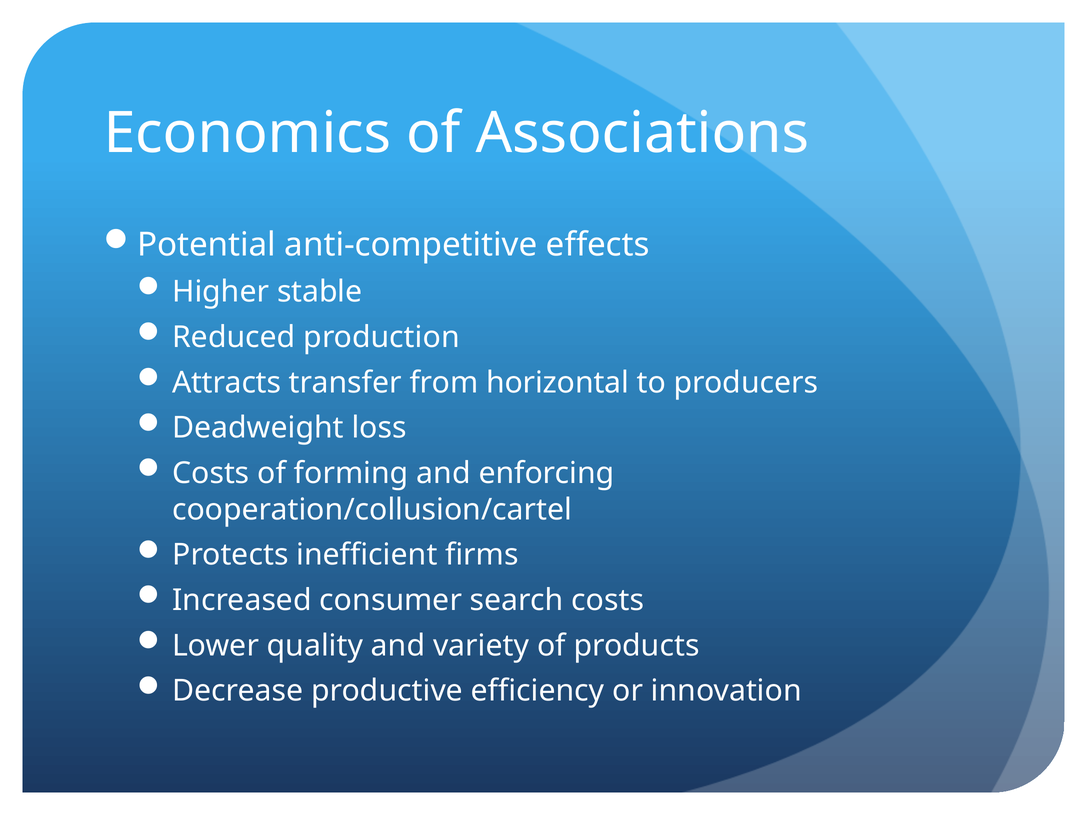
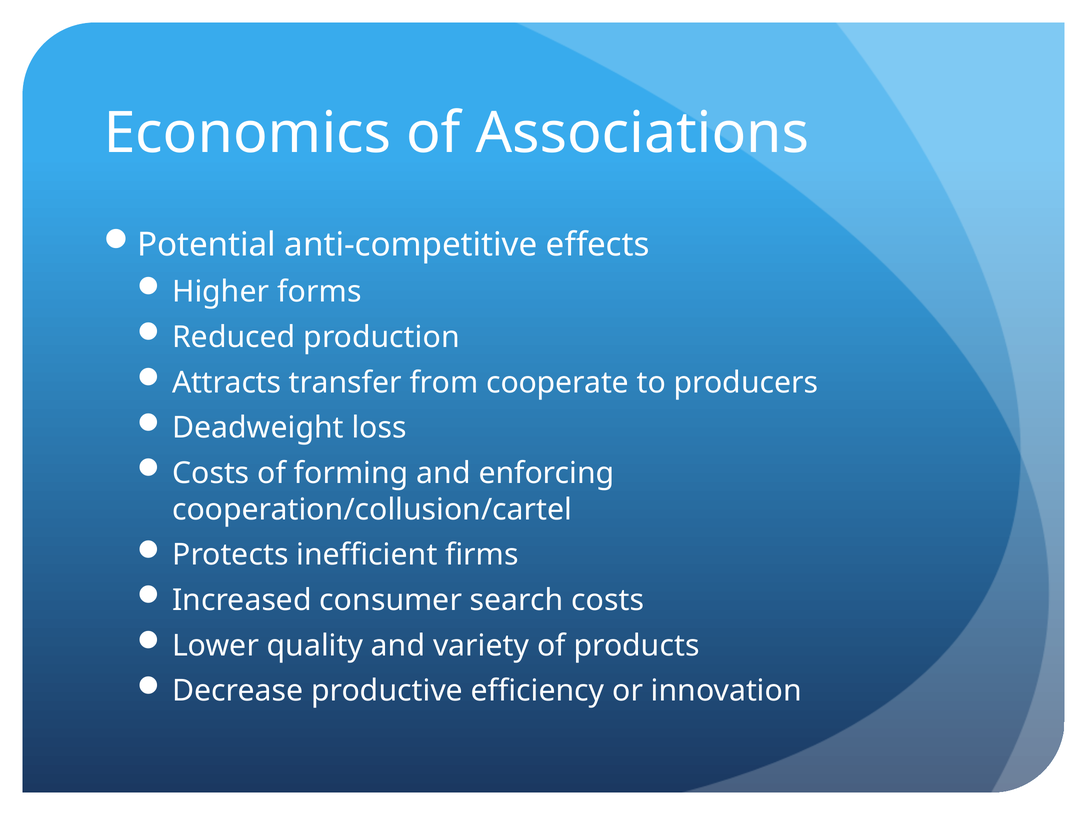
stable: stable -> forms
horizontal: horizontal -> cooperate
